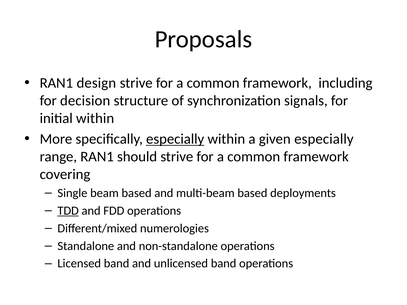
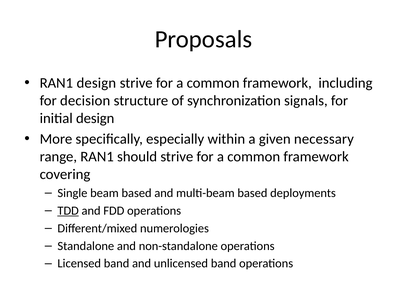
initial within: within -> design
especially at (175, 139) underline: present -> none
given especially: especially -> necessary
